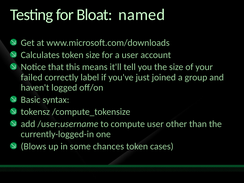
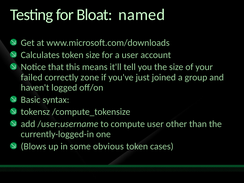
label: label -> zone
chances: chances -> obvious
